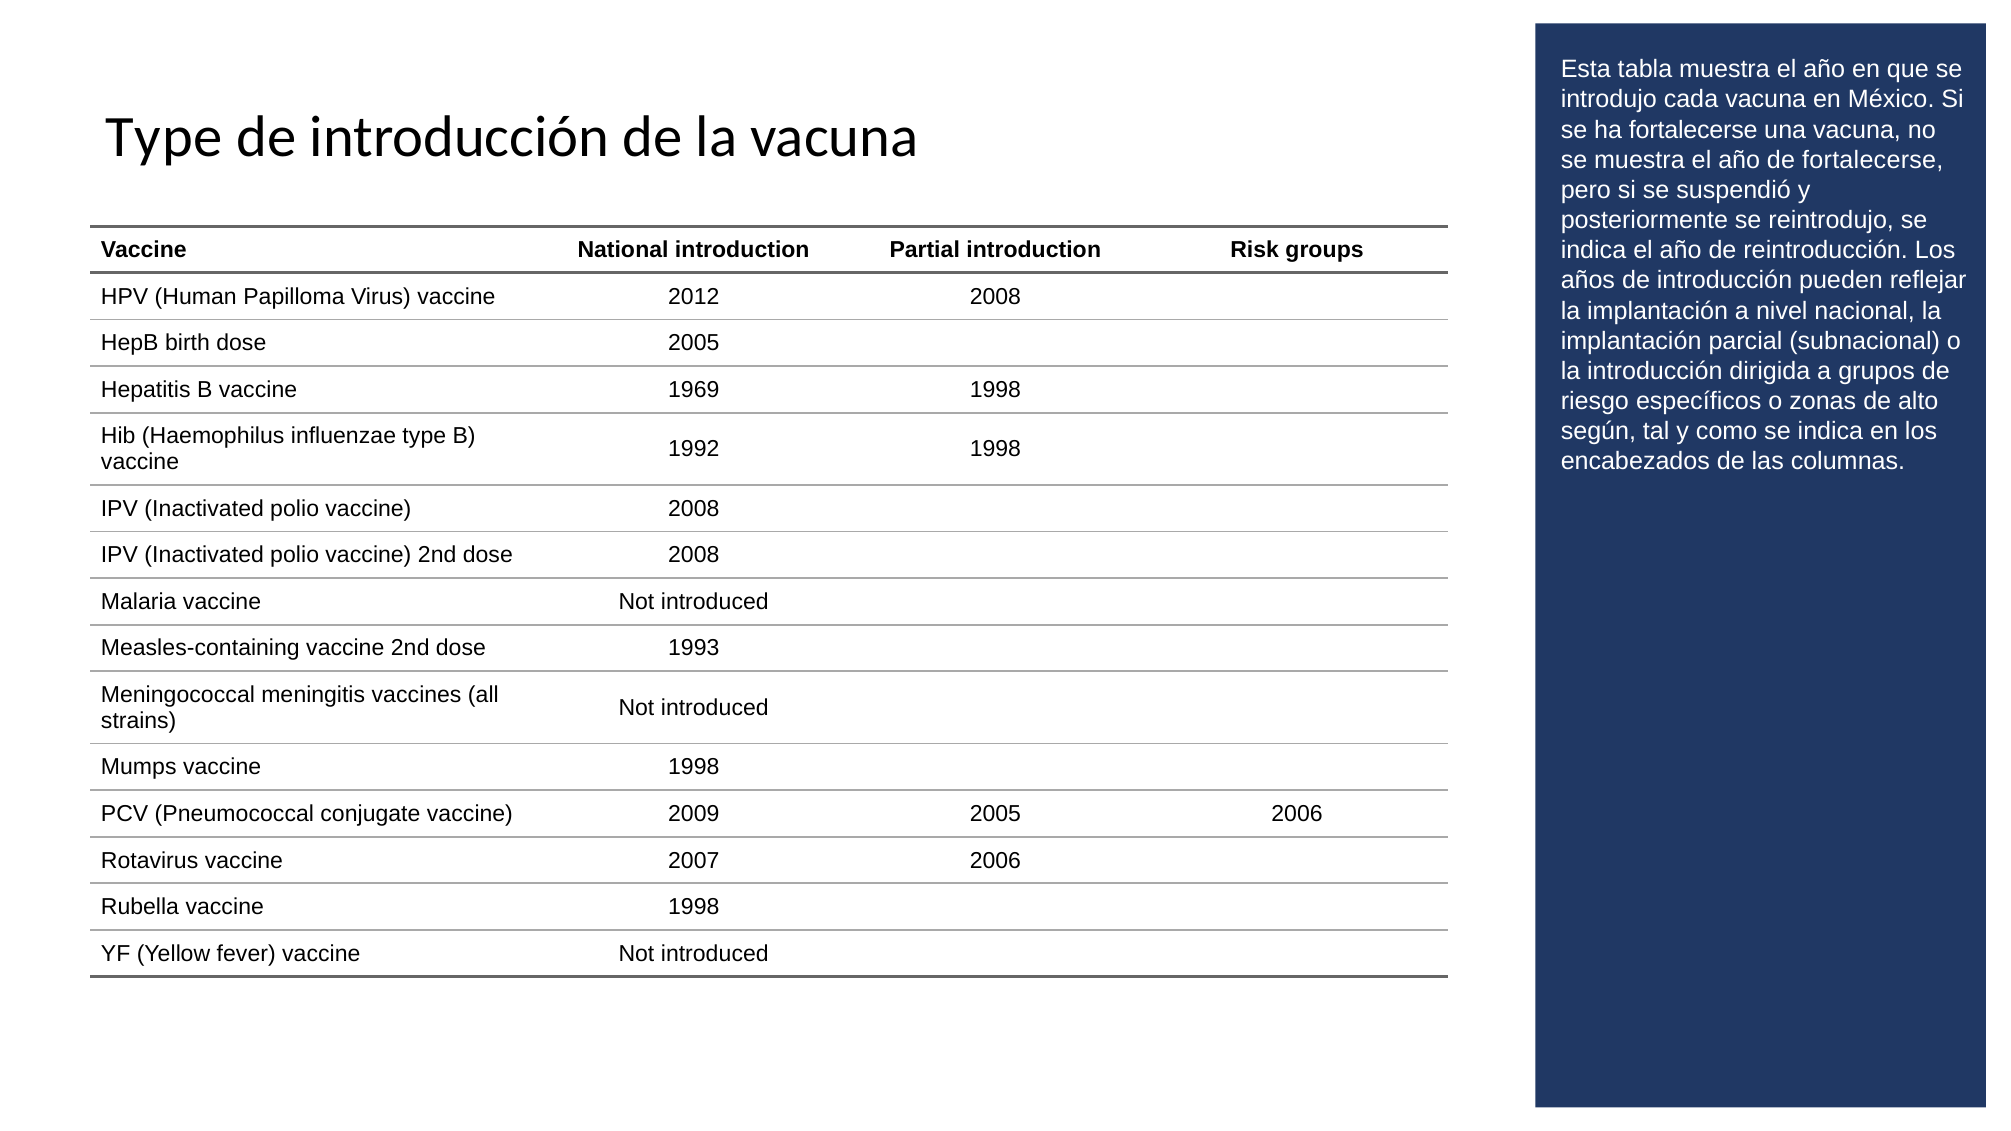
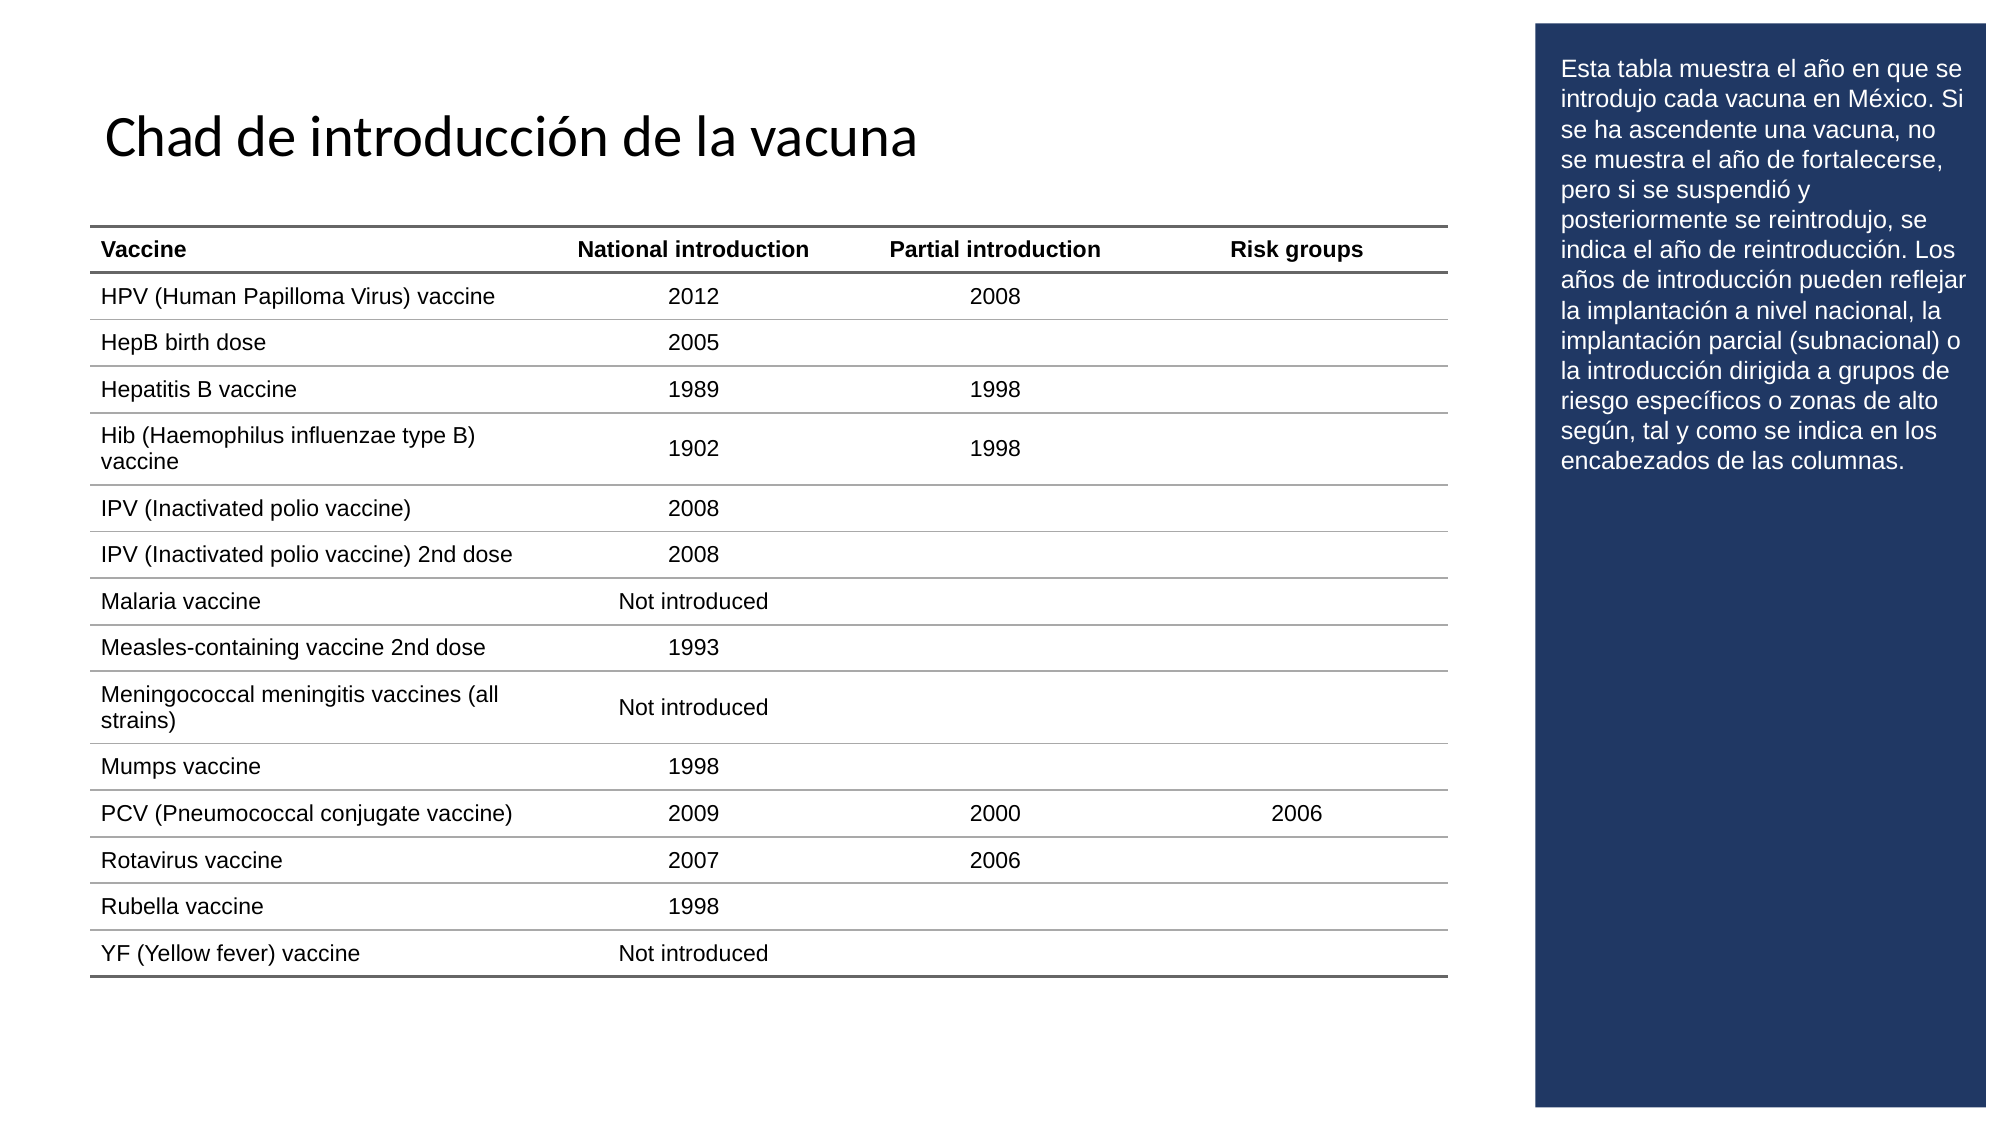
Type at (164, 137): Type -> Chad
ha fortalecerse: fortalecerse -> ascendente
1969: 1969 -> 1989
1992: 1992 -> 1902
2009 2005: 2005 -> 2000
